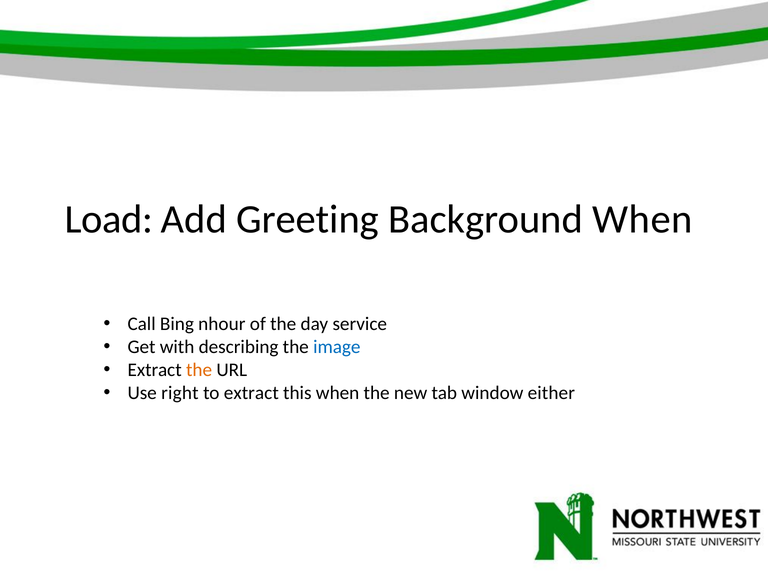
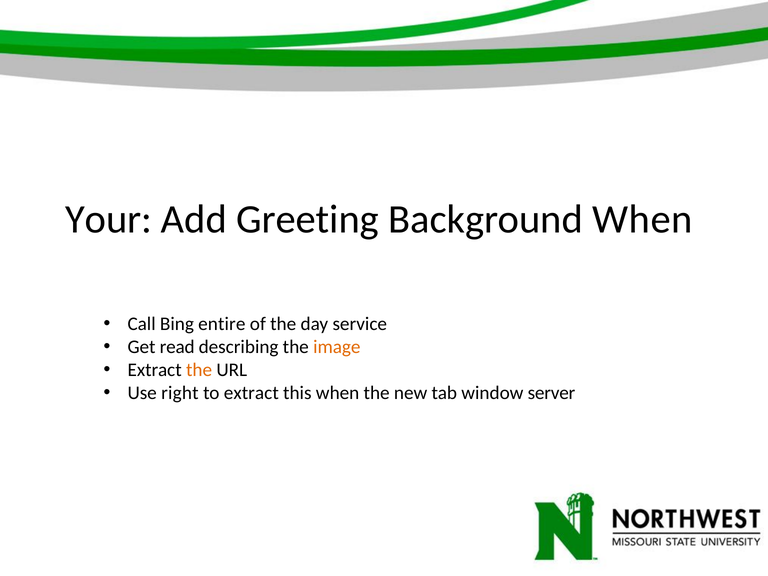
Load: Load -> Your
nhour: nhour -> entire
with: with -> read
image colour: blue -> orange
either: either -> server
